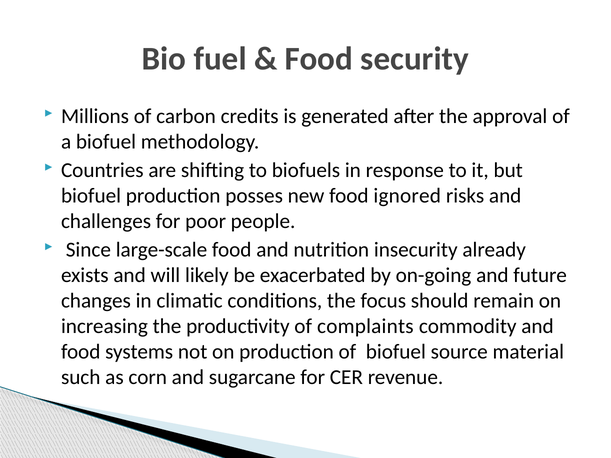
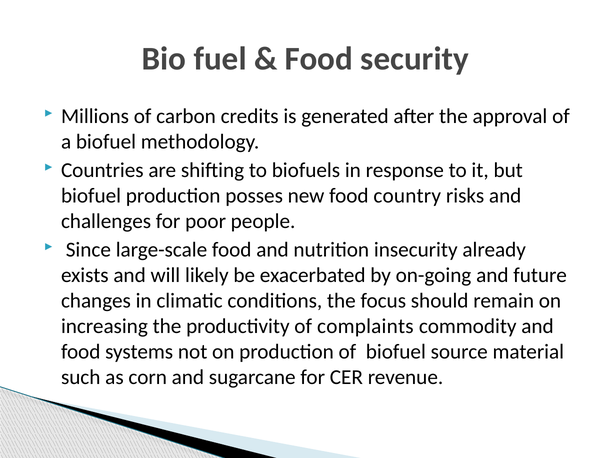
ignored: ignored -> country
